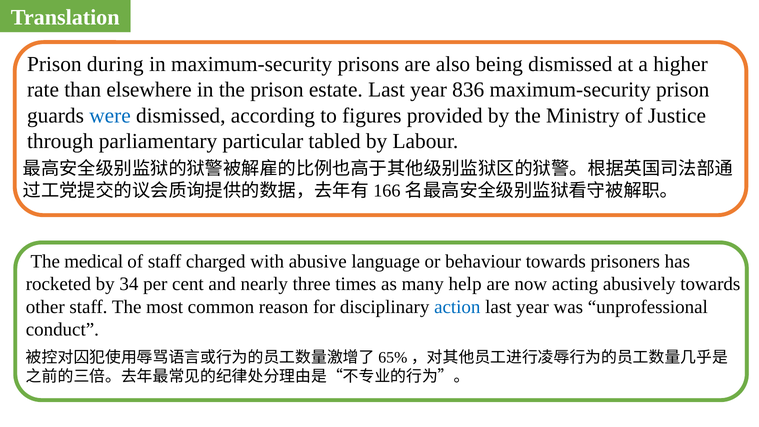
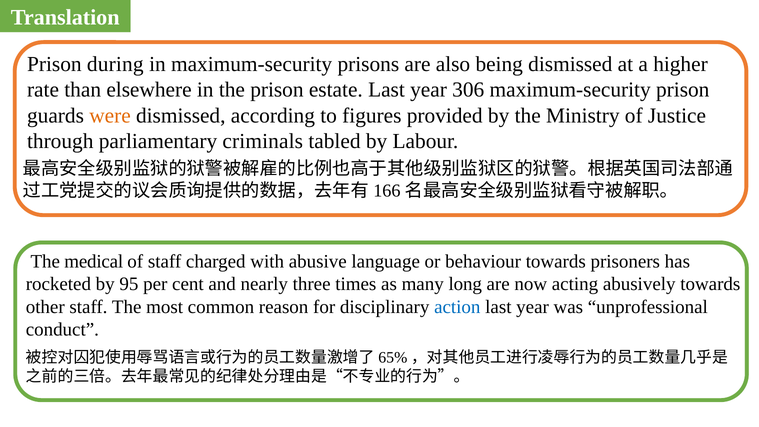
836: 836 -> 306
were colour: blue -> orange
particular: particular -> criminals
34: 34 -> 95
help: help -> long
